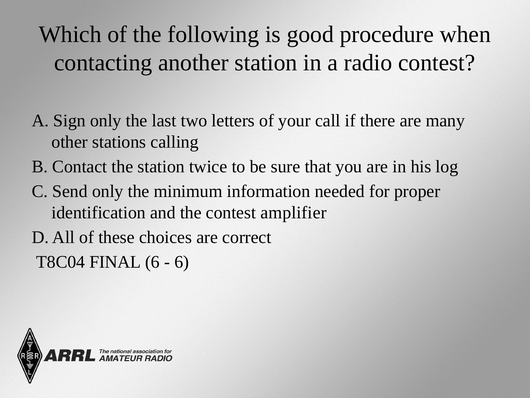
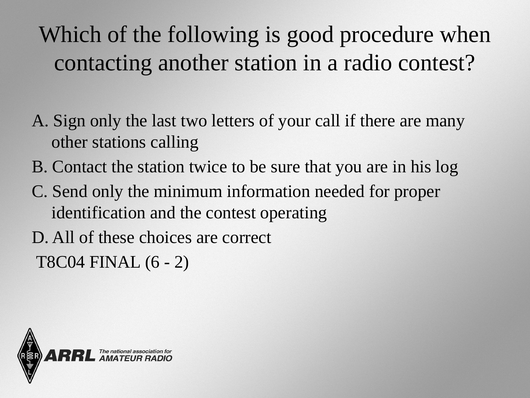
amplifier: amplifier -> operating
6 at (182, 262): 6 -> 2
